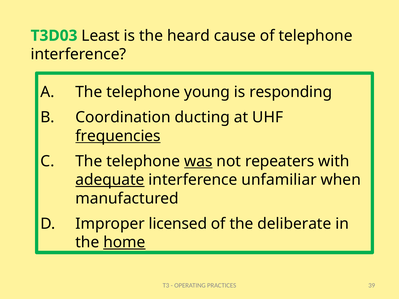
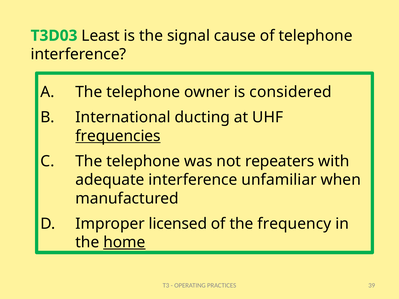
heard: heard -> signal
young: young -> owner
responding: responding -> considered
Coordination: Coordination -> International
was underline: present -> none
adequate underline: present -> none
deliberate: deliberate -> frequency
